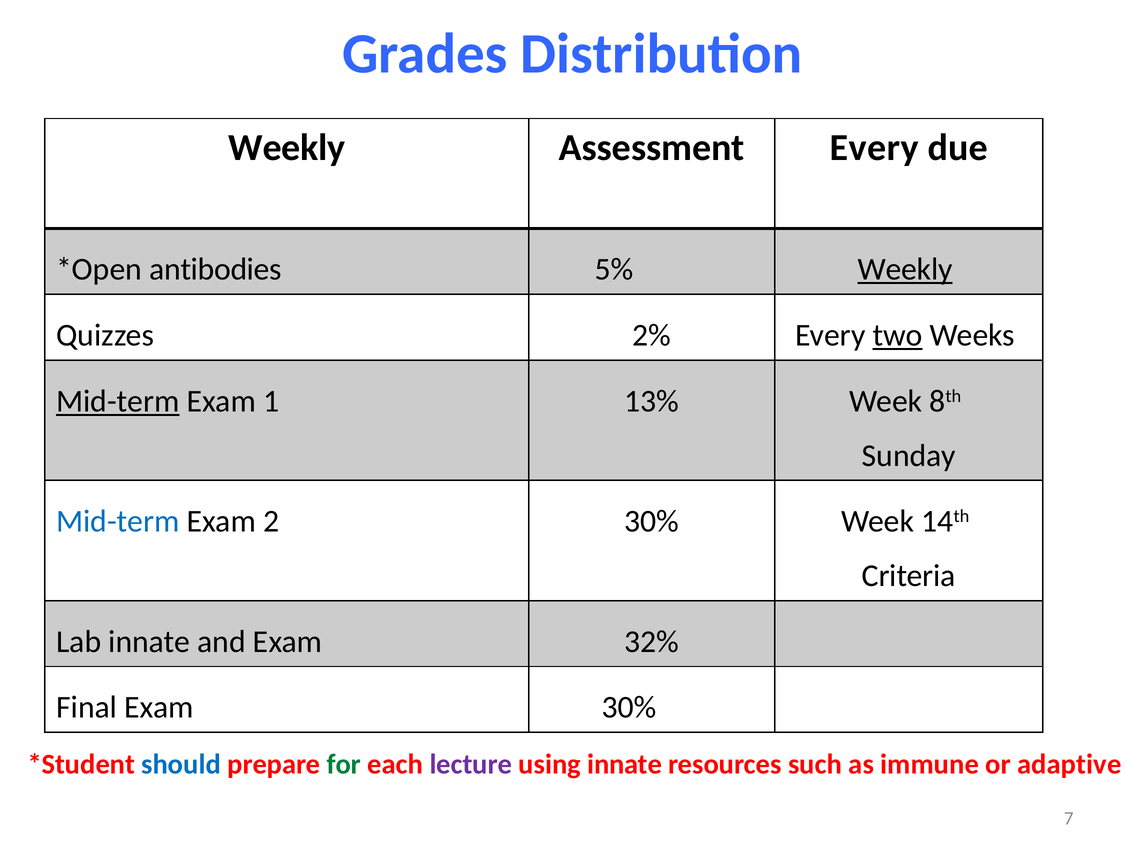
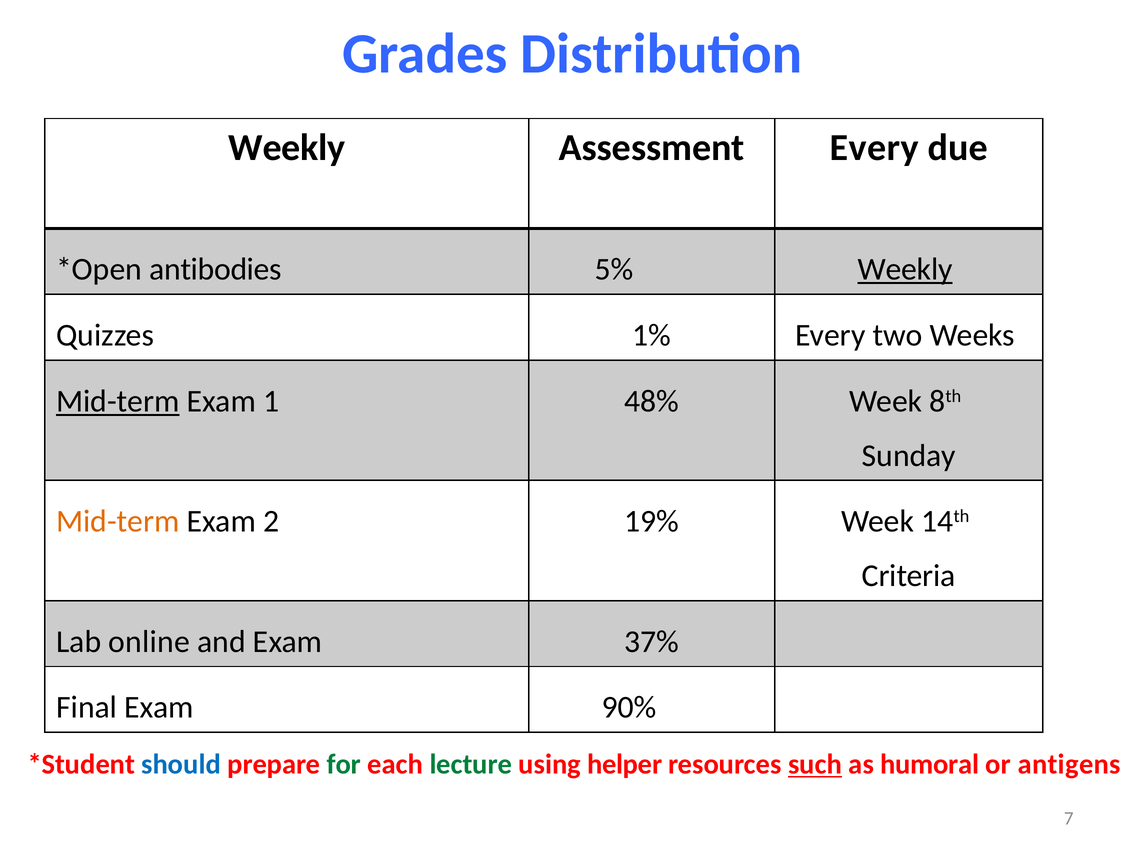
2%: 2% -> 1%
two underline: present -> none
13%: 13% -> 48%
Mid-term at (118, 521) colour: blue -> orange
2 30%: 30% -> 19%
Lab innate: innate -> online
32%: 32% -> 37%
Exam 30%: 30% -> 90%
lecture colour: purple -> green
using innate: innate -> helper
such underline: none -> present
immune: immune -> humoral
adaptive: adaptive -> antigens
